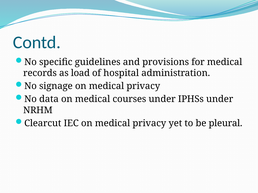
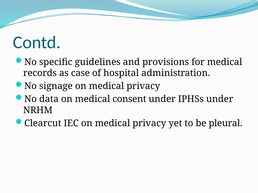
load: load -> case
courses: courses -> consent
